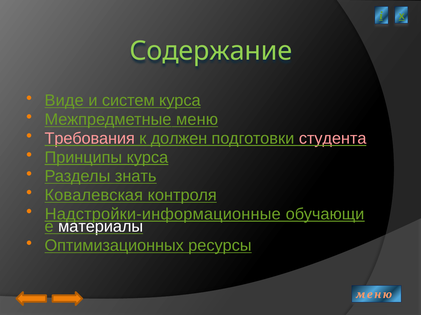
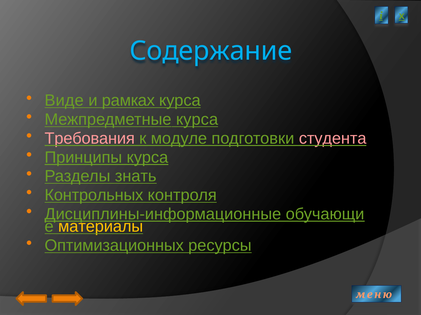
Содержание colour: light green -> light blue
систем: систем -> рамках
Межпредметные меню: меню -> курса
должен: должен -> модуле
Ковалевская: Ковалевская -> Контрольных
Надстройки-информационные: Надстройки-информационные -> Дисциплины-информационные
материалы colour: white -> yellow
